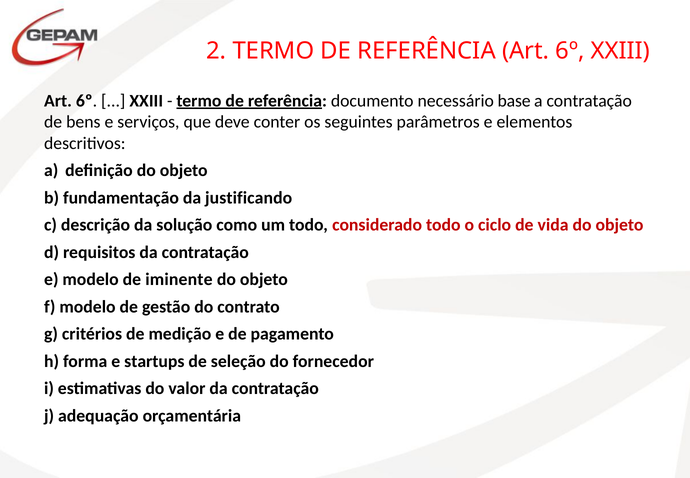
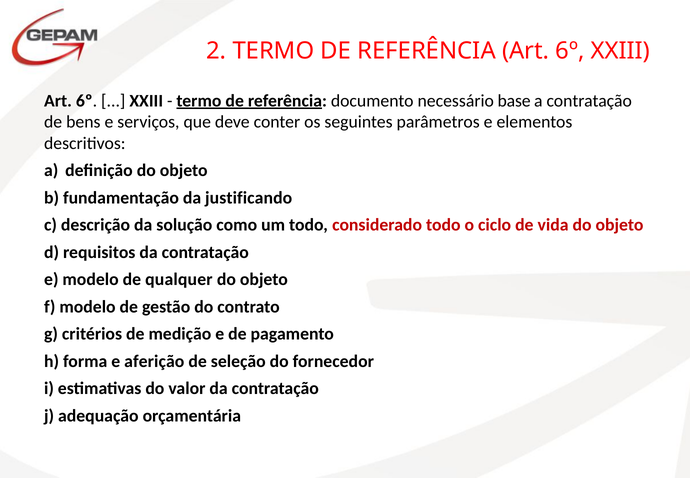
iminente: iminente -> qualquer
startups: startups -> aferição
